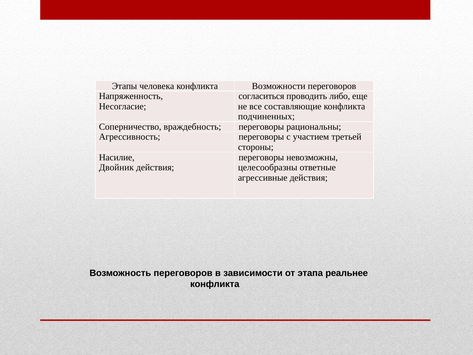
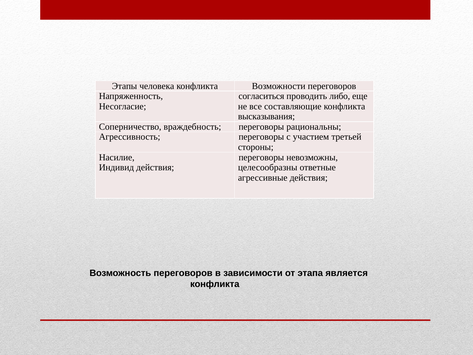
подчиненных: подчиненных -> высказывания
Двойник: Двойник -> Индивид
реальнее: реальнее -> является
